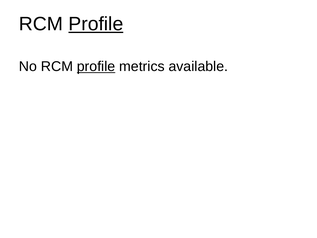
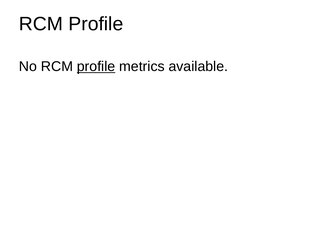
Profile at (96, 24) underline: present -> none
